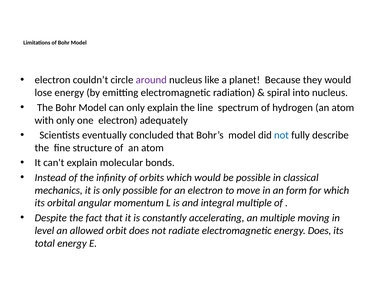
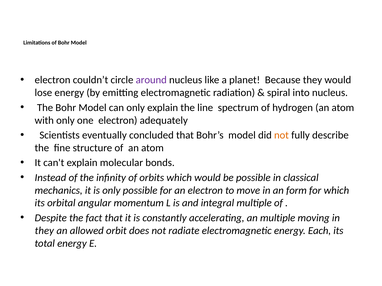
not at (281, 135) colour: blue -> orange
level at (44, 231): level -> they
energy Does: Does -> Each
